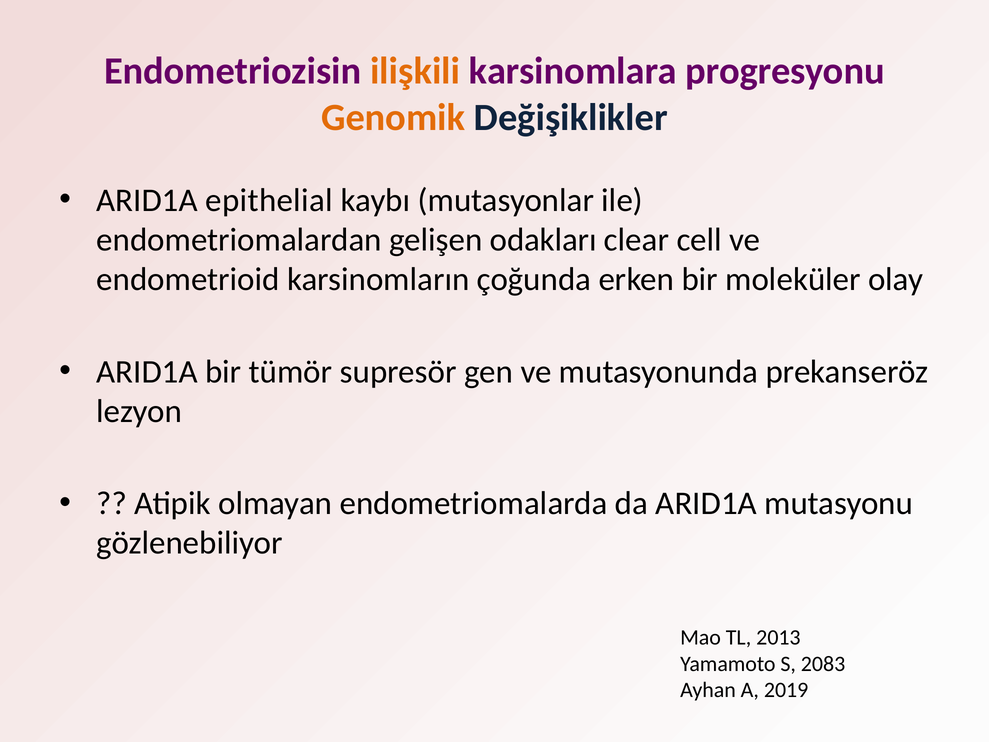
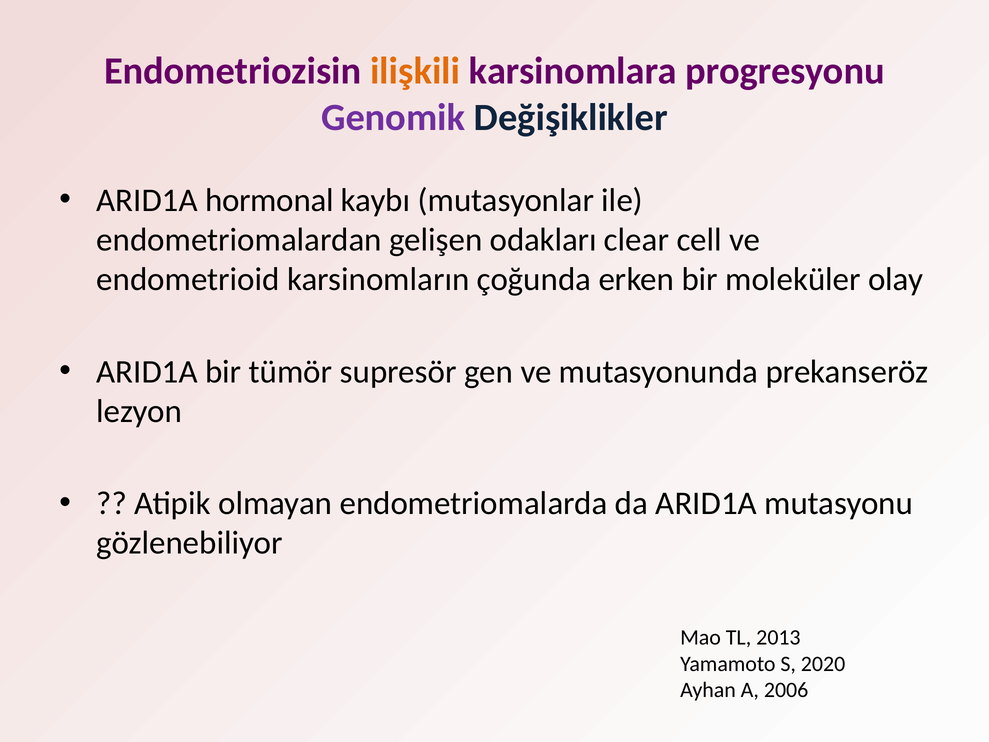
Genomik colour: orange -> purple
epithelial: epithelial -> hormonal
2083: 2083 -> 2020
2019: 2019 -> 2006
